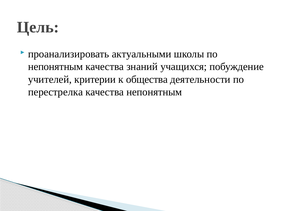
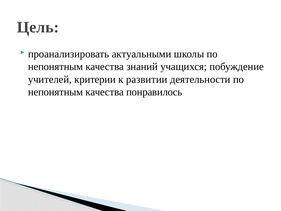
общества: общества -> развитии
перестрелка at (55, 92): перестрелка -> непонятным
качества непонятным: непонятным -> понравилось
